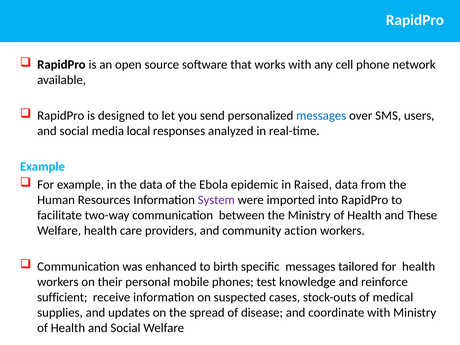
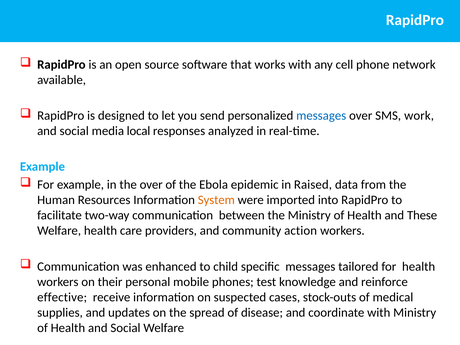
users: users -> work
the data: data -> over
System colour: purple -> orange
birth: birth -> child
sufficient: sufficient -> effective
